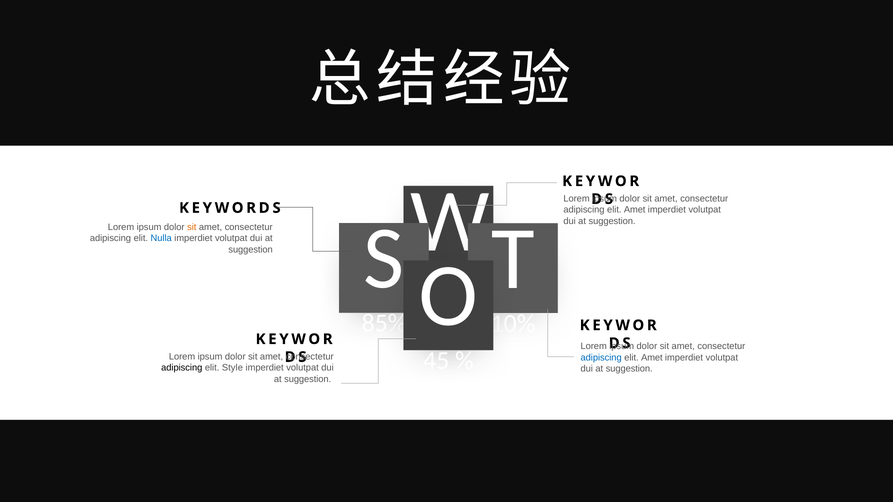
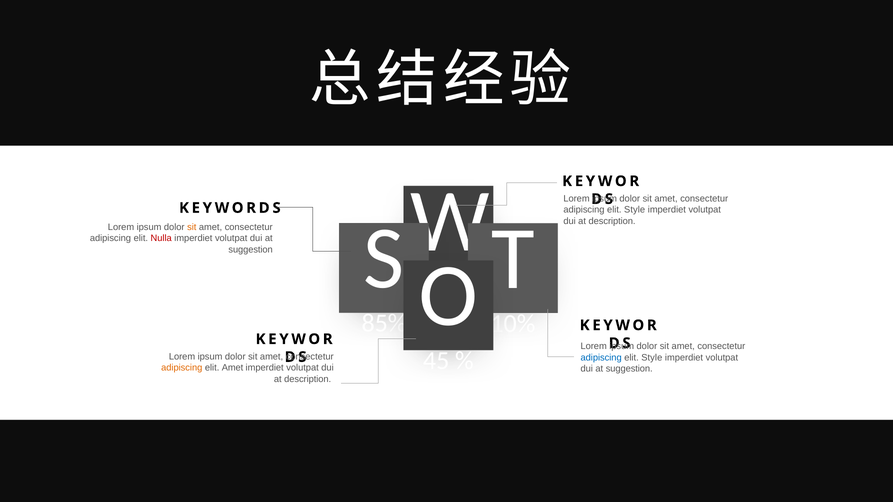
Amet at (635, 210): Amet -> Style
suggestion at (612, 221): suggestion -> description
Nulla colour: blue -> red
Amet at (652, 358): Amet -> Style
adipiscing at (182, 368) colour: black -> orange
elit Style: Style -> Amet
suggestion at (308, 379): suggestion -> description
